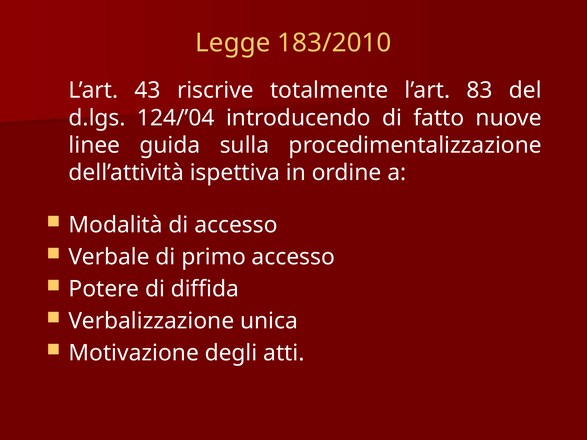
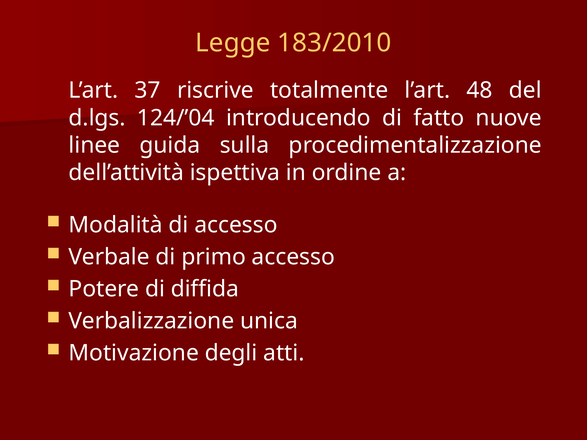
43: 43 -> 37
83: 83 -> 48
